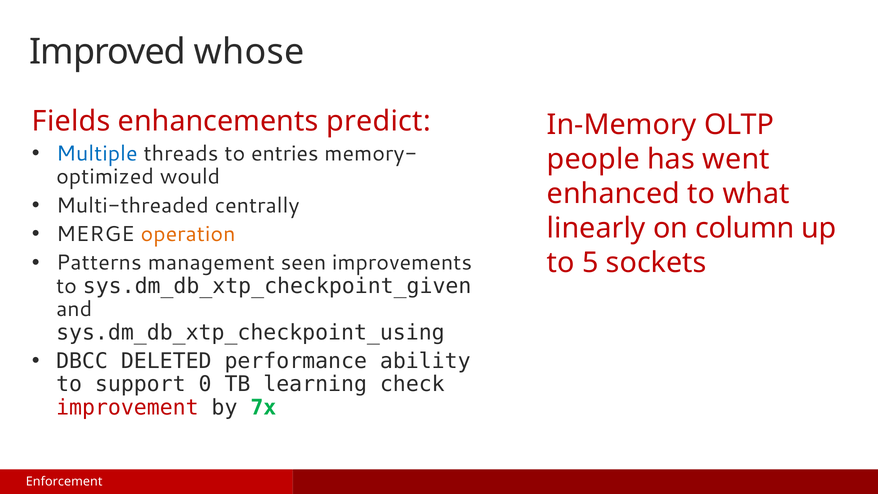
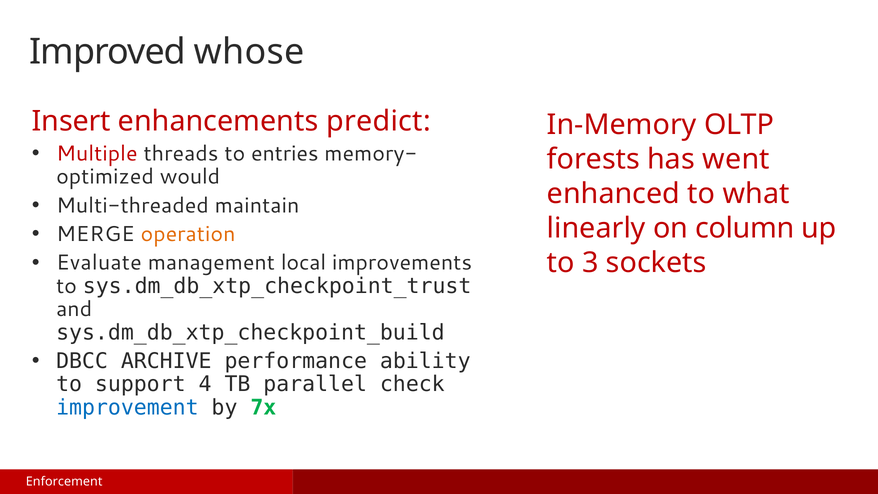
Fields: Fields -> Insert
Multiple colour: blue -> red
people: people -> forests
centrally: centrally -> maintain
Patterns: Patterns -> Evaluate
seen: seen -> local
5: 5 -> 3
sys.dm_db_xtp_checkpoint_given: sys.dm_db_xtp_checkpoint_given -> sys.dm_db_xtp_checkpoint_trust
sys.dm_db_xtp_checkpoint_using: sys.dm_db_xtp_checkpoint_using -> sys.dm_db_xtp_checkpoint_build
DELETED: DELETED -> ARCHIVE
0: 0 -> 4
learning: learning -> parallel
improvement colour: red -> blue
